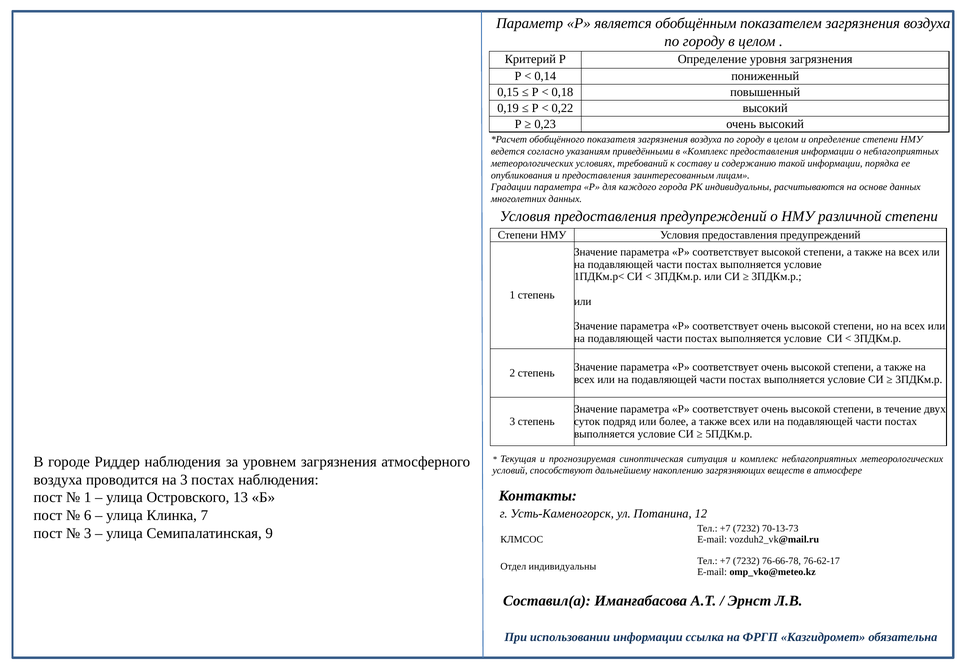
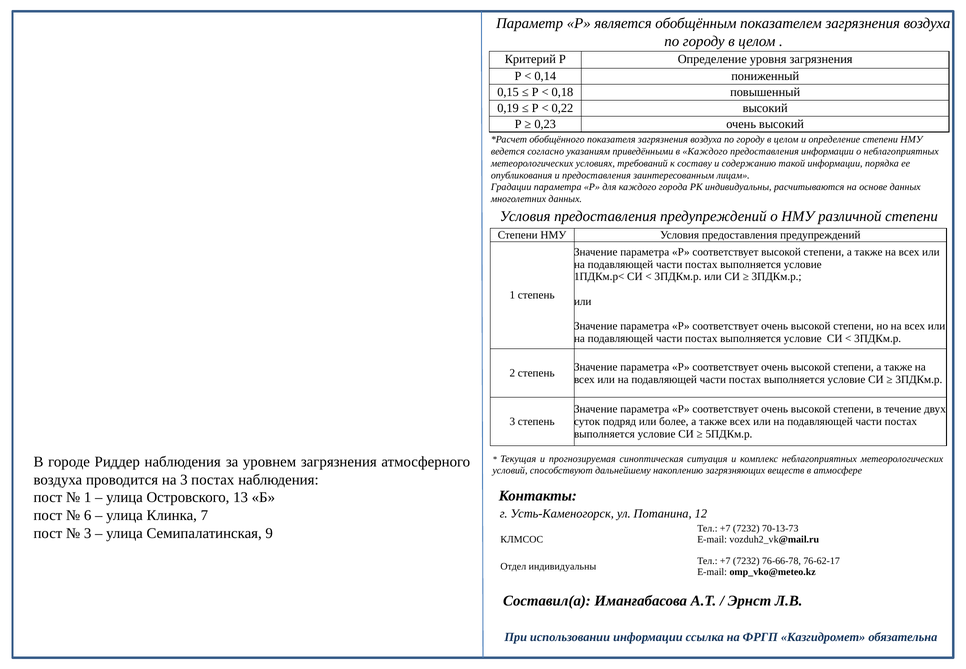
в Комплекс: Комплекс -> Каждого
